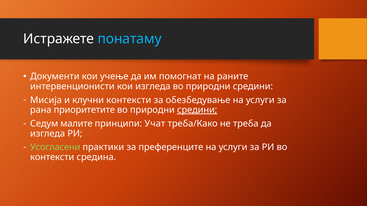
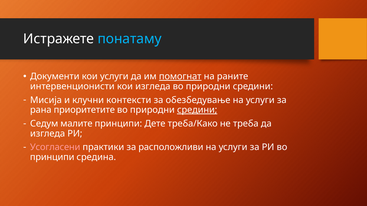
кои учење: учење -> услуги
помогнат underline: none -> present
Учат: Учат -> Дете
Усогласени colour: light green -> pink
преференците: преференците -> расположливи
контексти at (52, 157): контексти -> принципи
